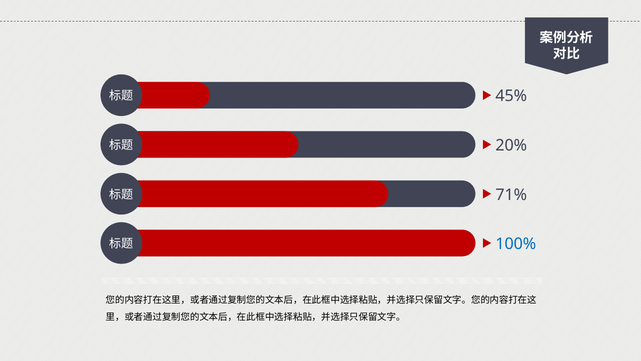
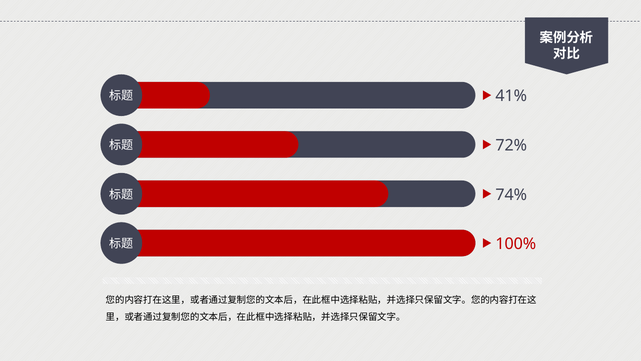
45%: 45% -> 41%
20%: 20% -> 72%
71%: 71% -> 74%
100% colour: blue -> red
